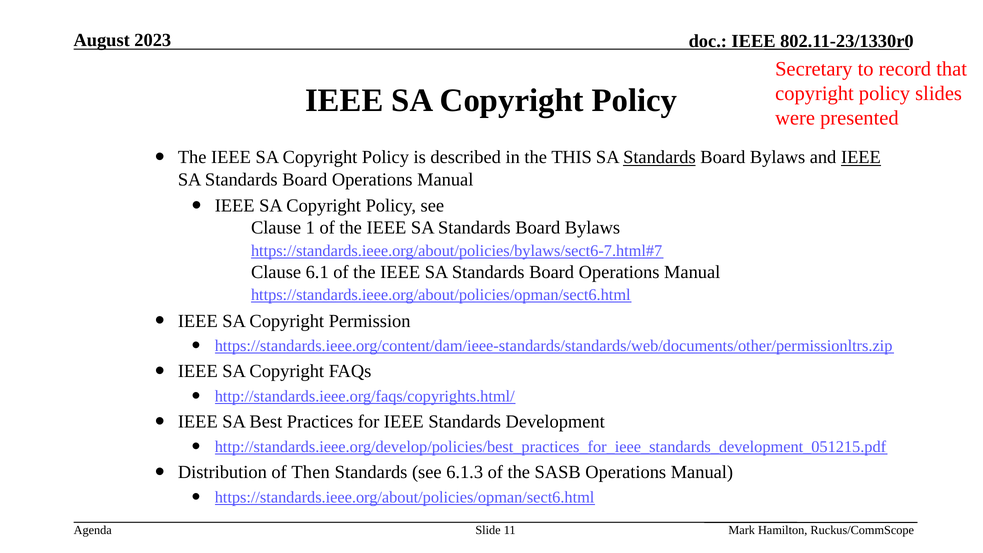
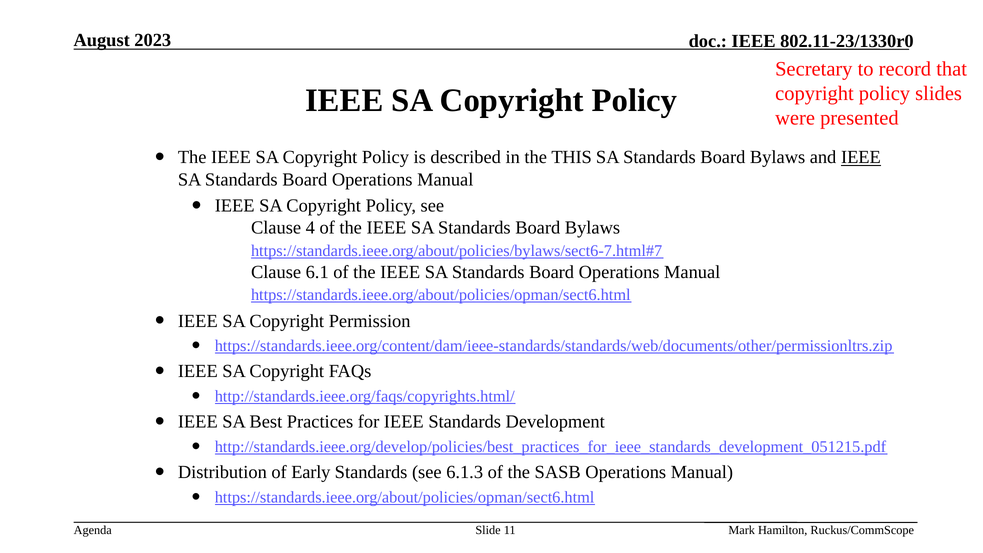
Standards at (659, 157) underline: present -> none
1: 1 -> 4
Then: Then -> Early
